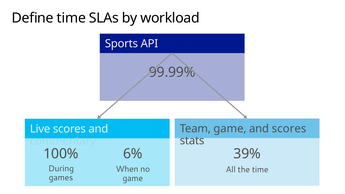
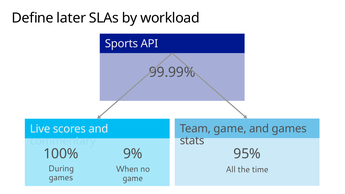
Define time: time -> later
and scores: scores -> games
6%: 6% -> 9%
39%: 39% -> 95%
